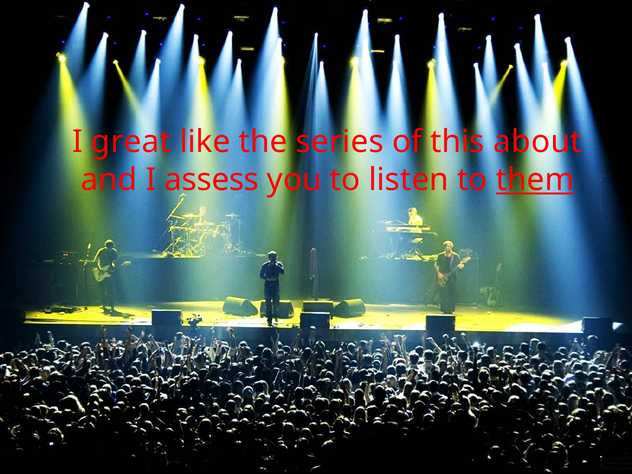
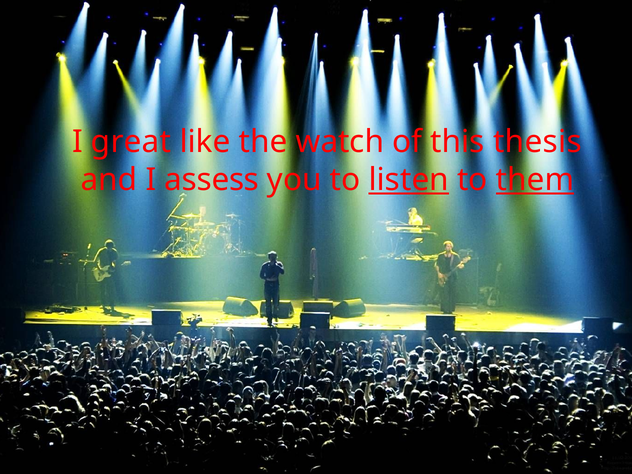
series: series -> watch
about: about -> thesis
listen underline: none -> present
